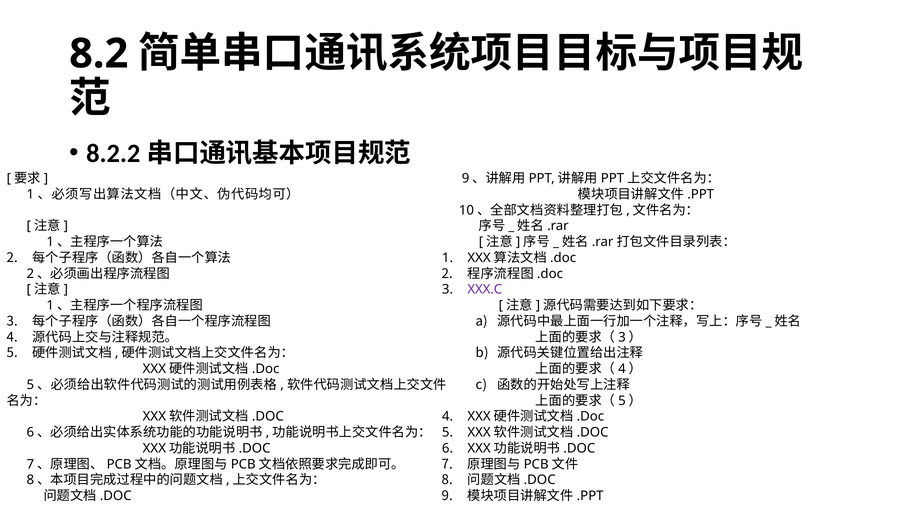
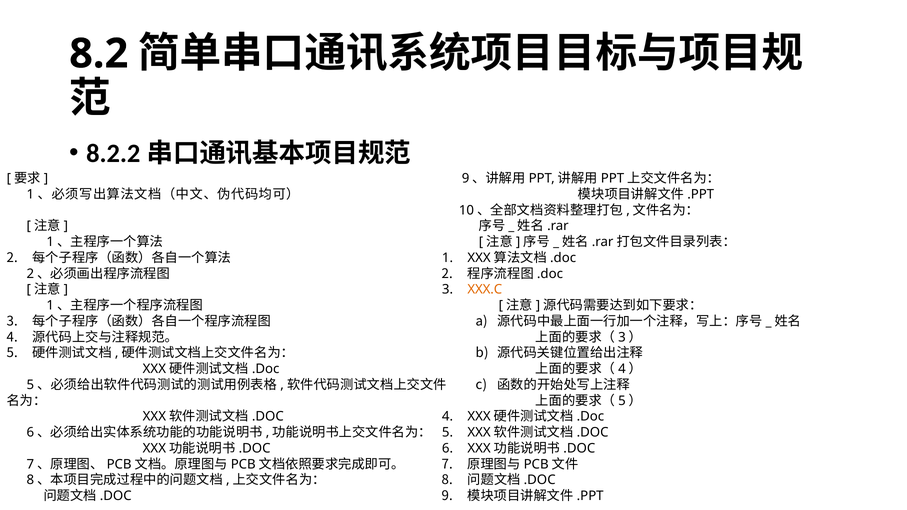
XXX.C colour: purple -> orange
